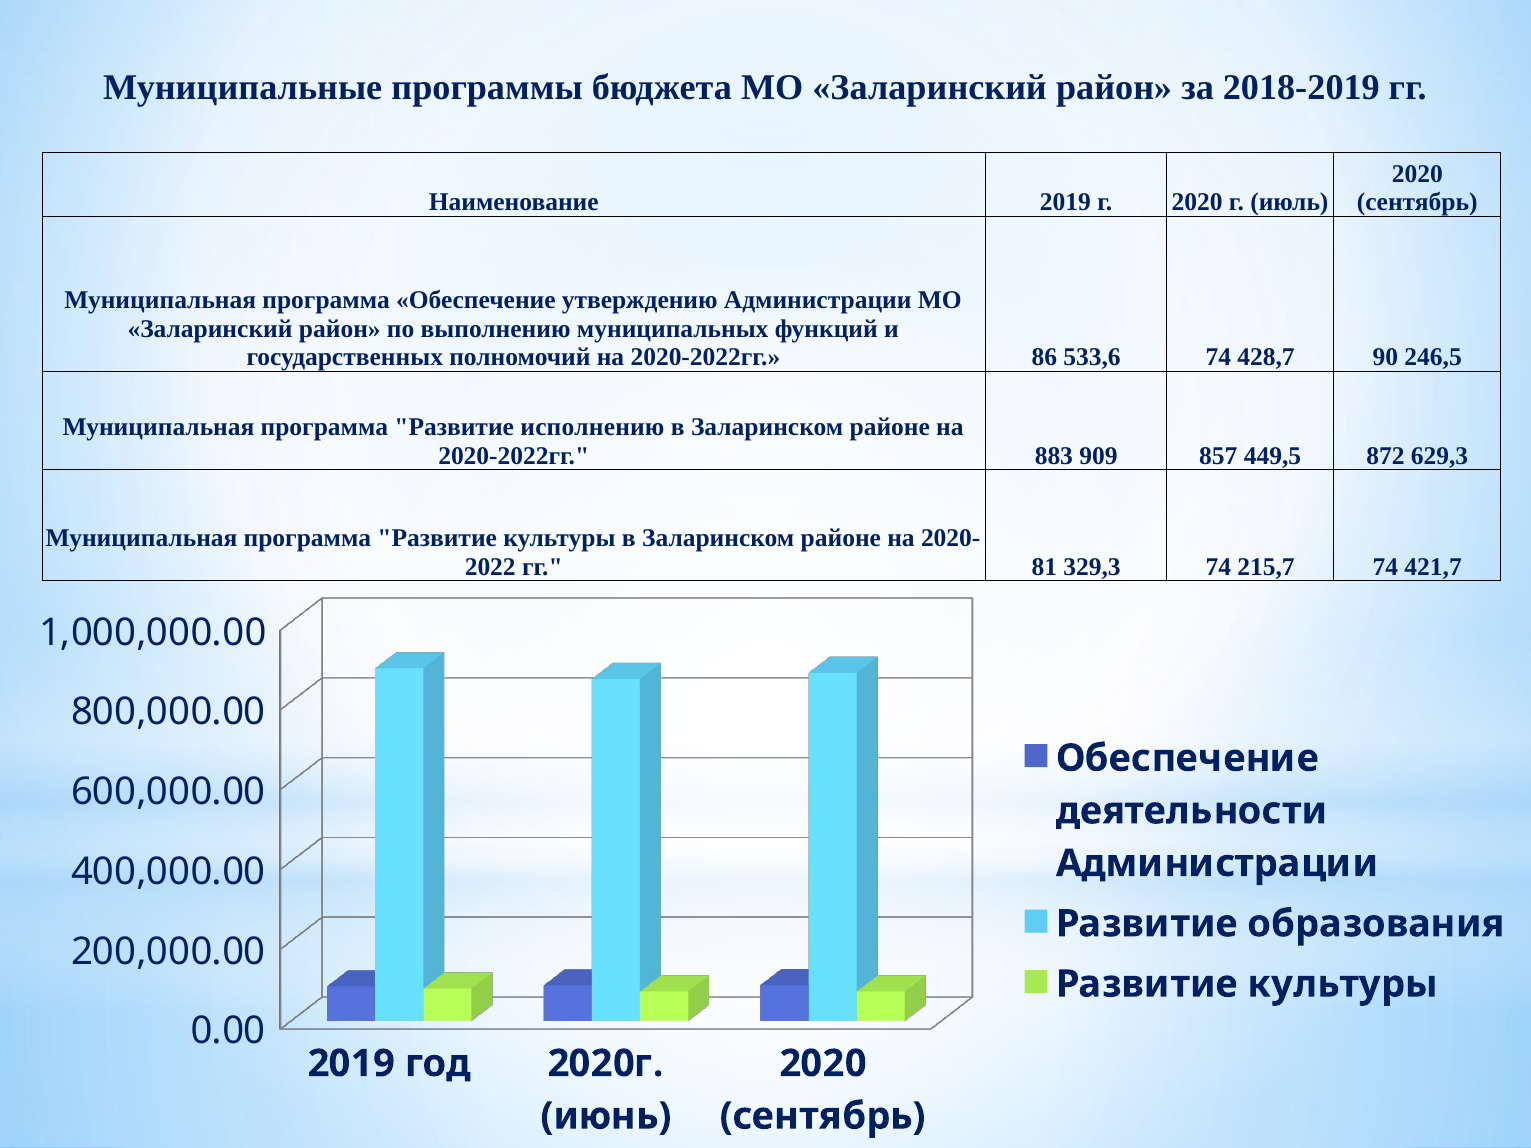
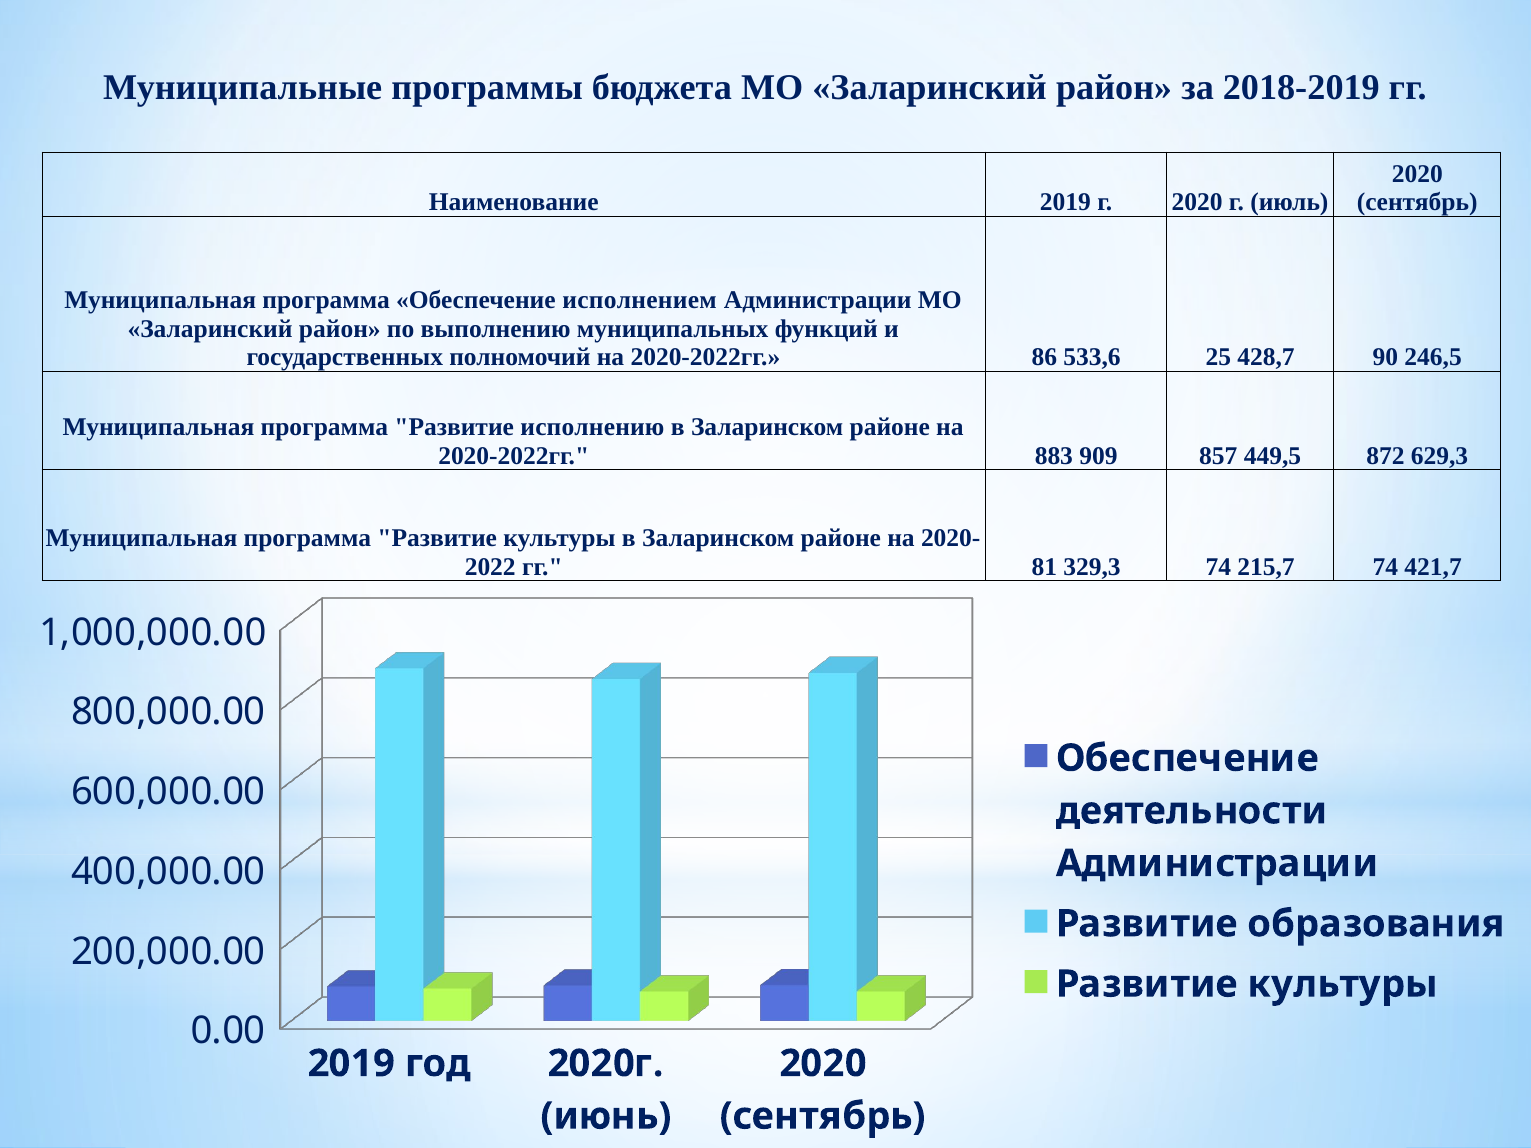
утверждению: утверждению -> исполнением
533,6 74: 74 -> 25
